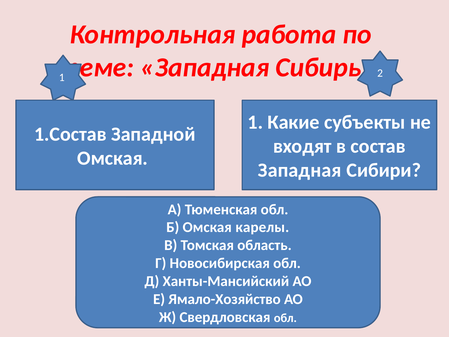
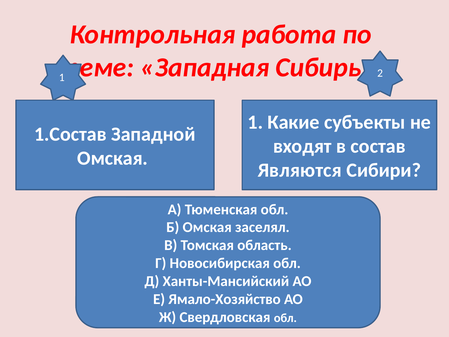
Западная at (300, 170): Западная -> Являются
карелы: карелы -> заселял
